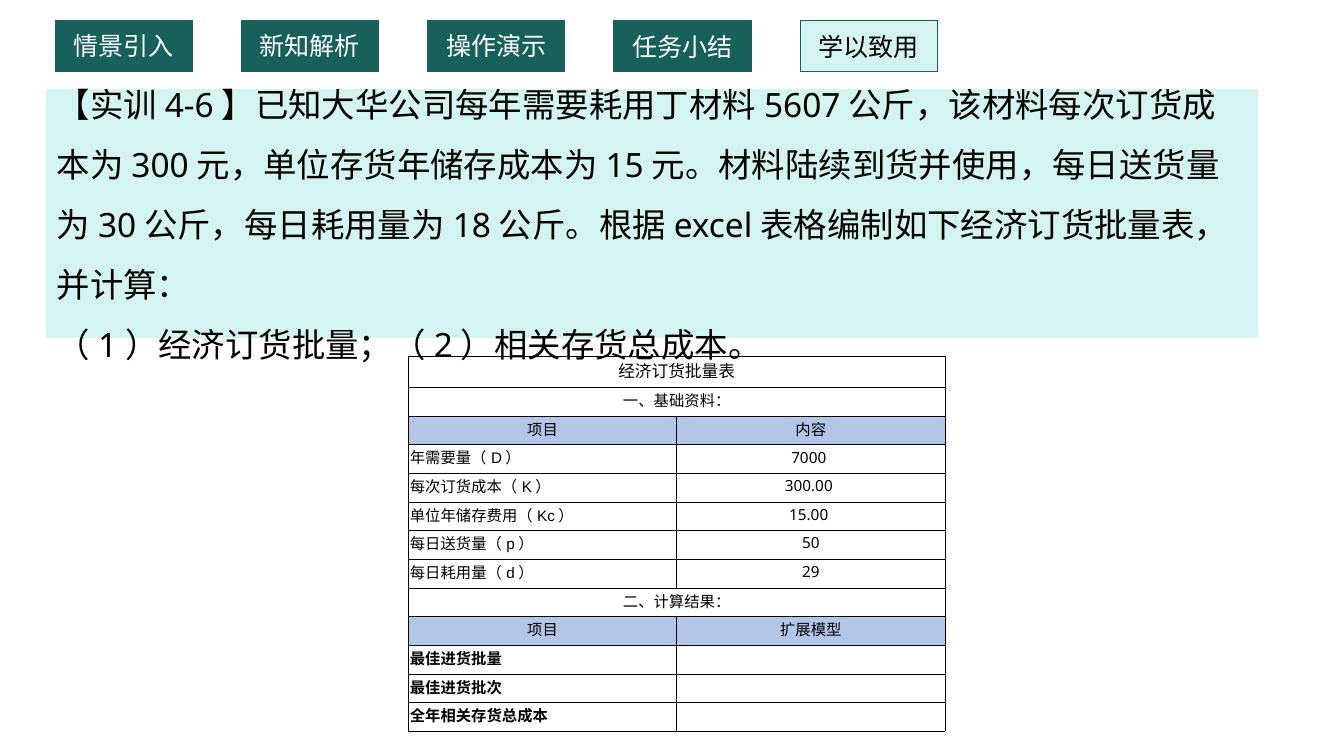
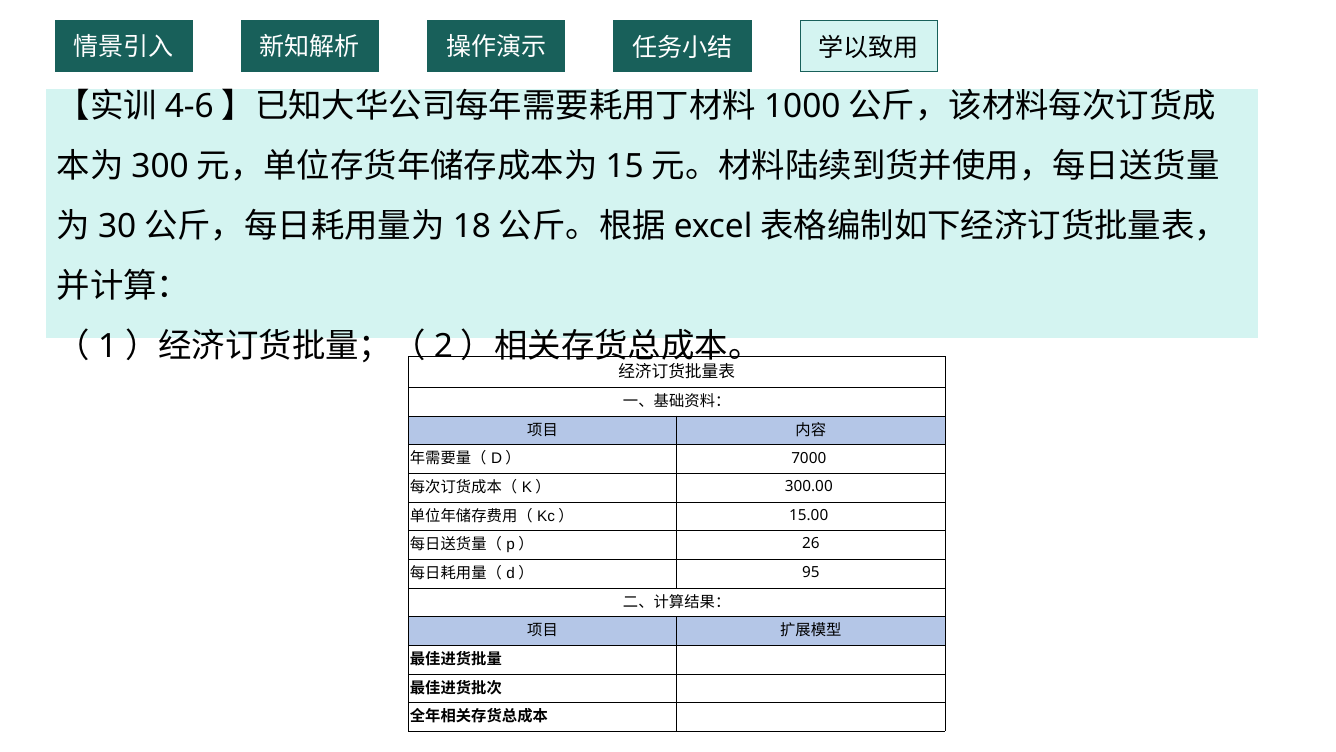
5607: 5607 -> 1000
50: 50 -> 26
29: 29 -> 95
